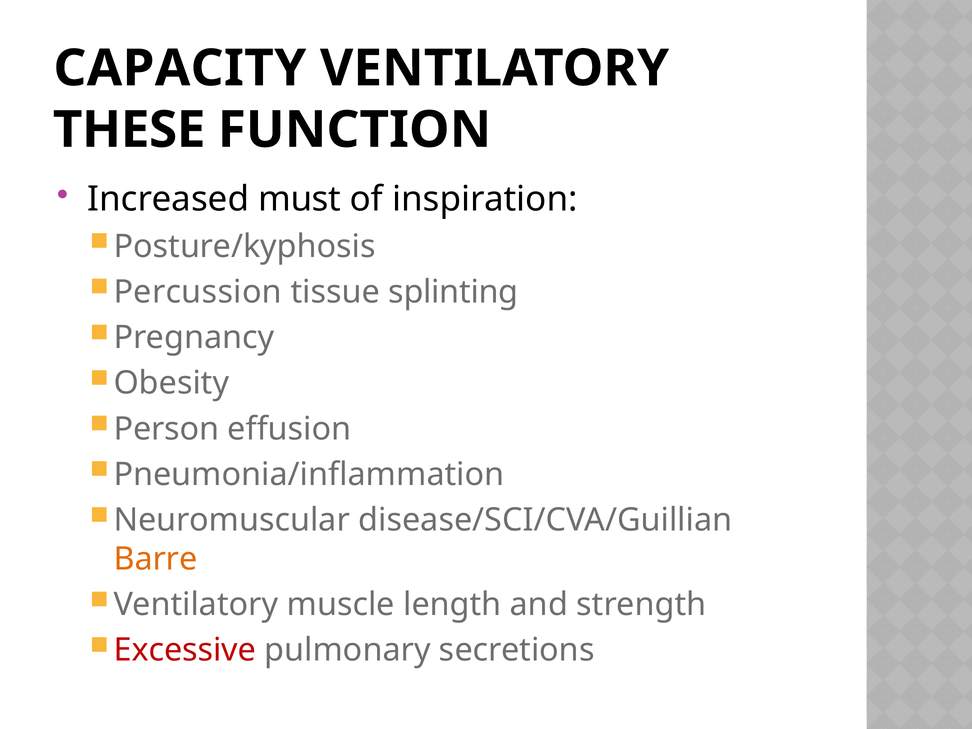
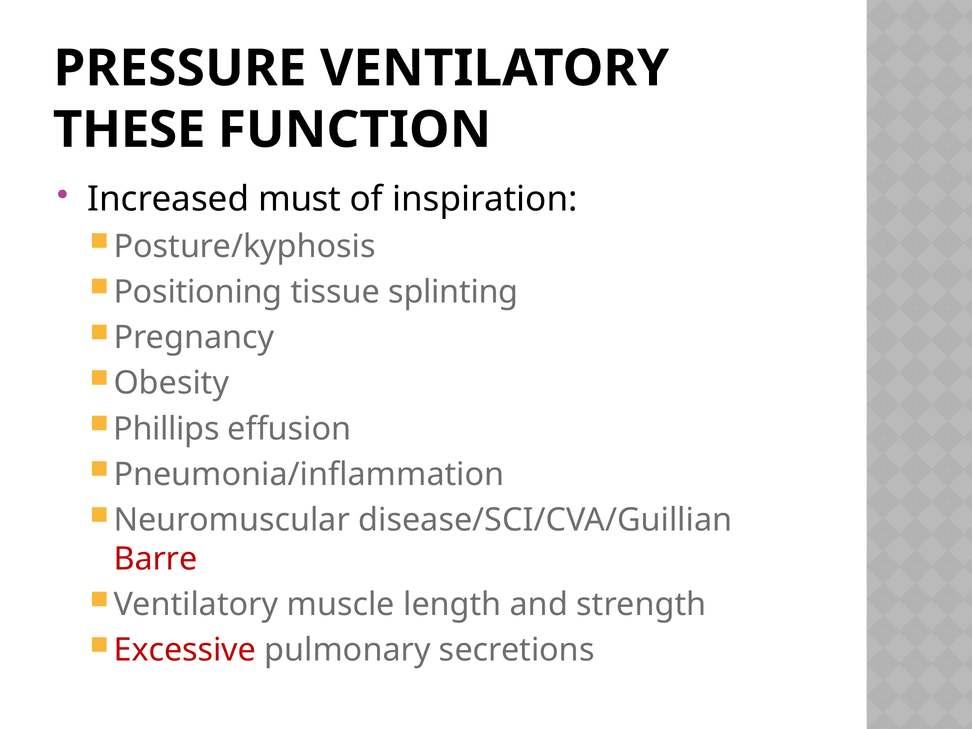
CAPACITY: CAPACITY -> PRESSURE
Percussion: Percussion -> Positioning
Person: Person -> Phillips
Barre colour: orange -> red
